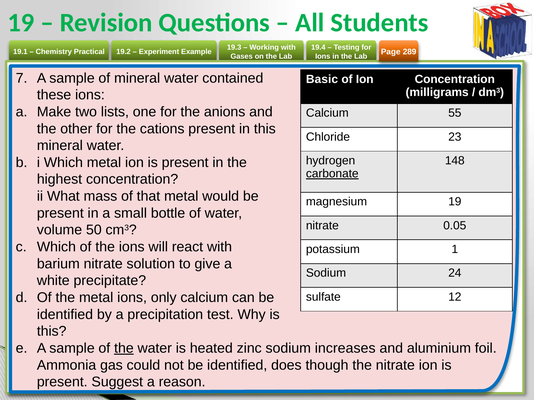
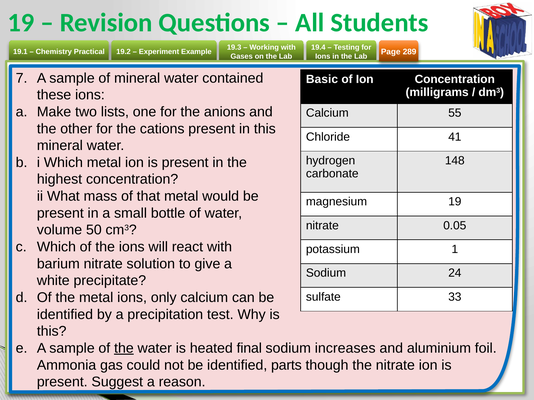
23: 23 -> 41
carbonate underline: present -> none
12: 12 -> 33
zinc: zinc -> final
does: does -> parts
